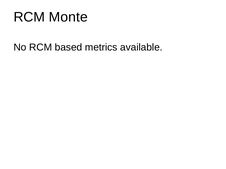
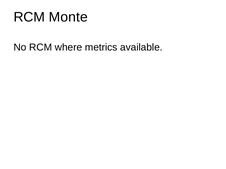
based: based -> where
